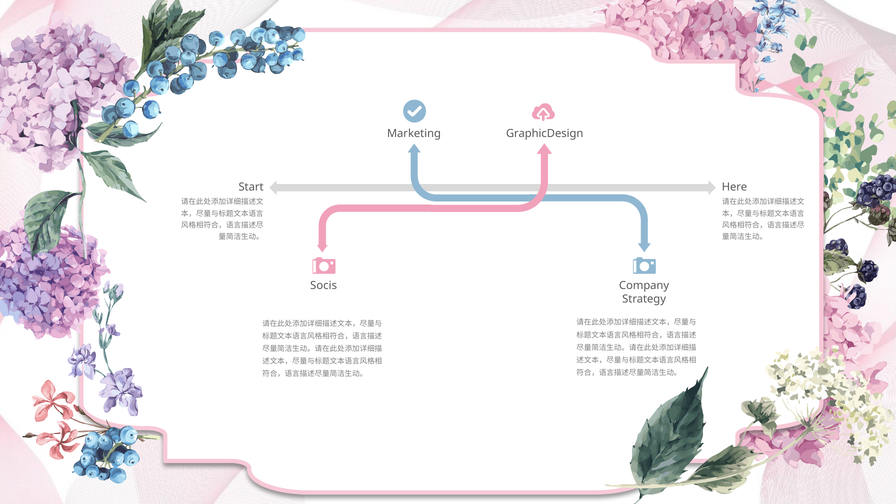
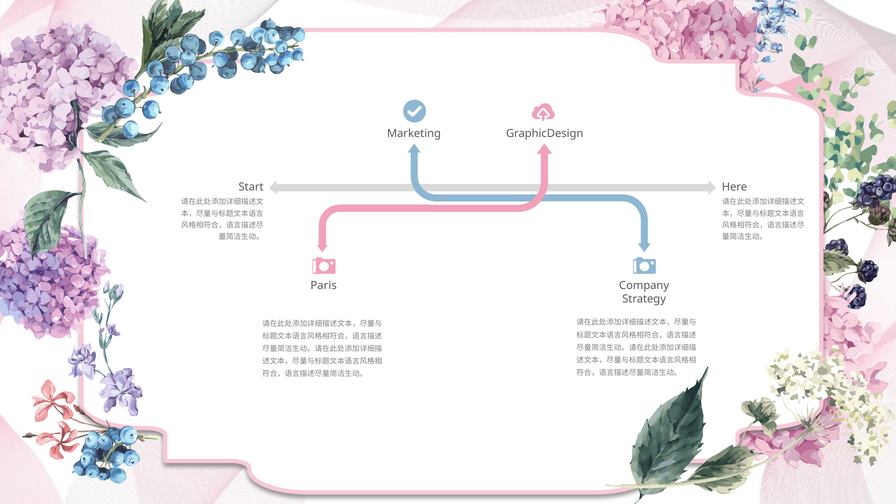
Socis: Socis -> Paris
